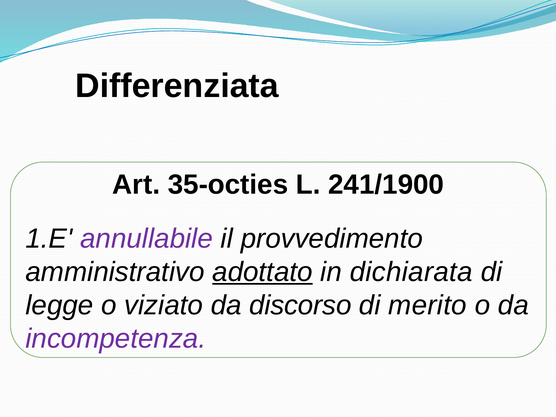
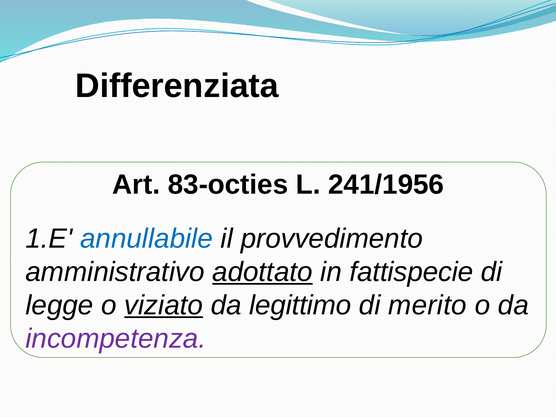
35-octies: 35-octies -> 83-octies
241/1900: 241/1900 -> 241/1956
annullabile colour: purple -> blue
dichiarata: dichiarata -> fattispecie
viziato underline: none -> present
discorso: discorso -> legittimo
